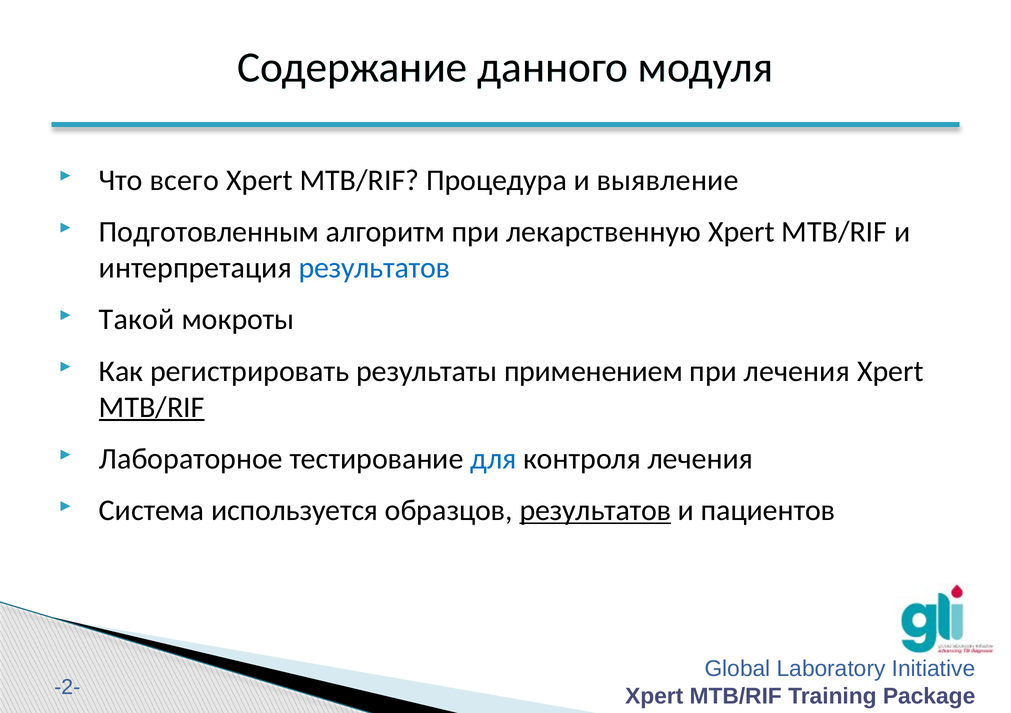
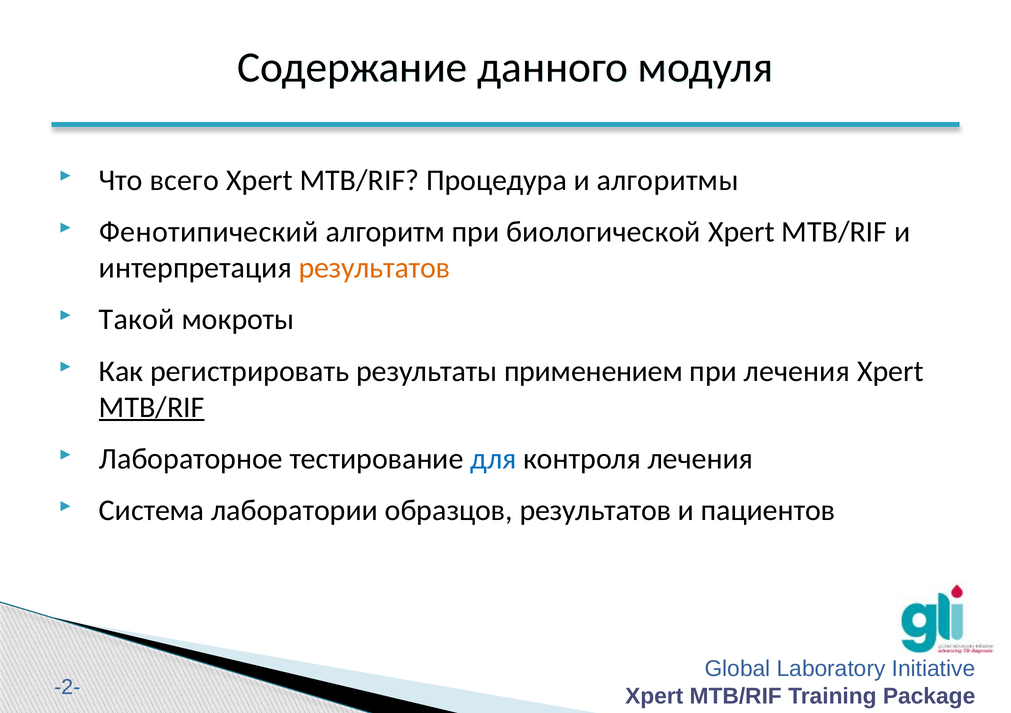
выявление: выявление -> алгоритмы
Подготовленным: Подготовленным -> Фенотипический
лекарственную: лекарственную -> биологической
результатов at (374, 268) colour: blue -> orange
используется: используется -> лаборатории
результатов at (595, 511) underline: present -> none
